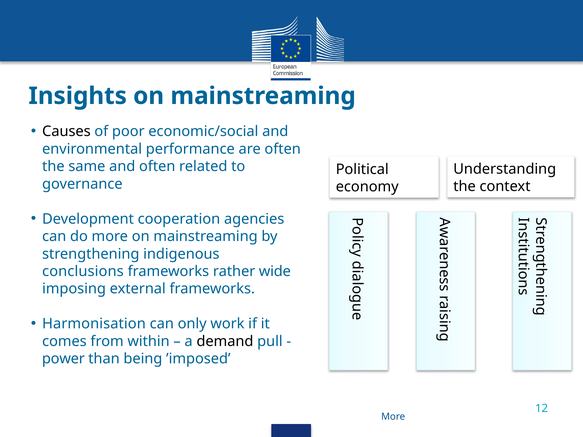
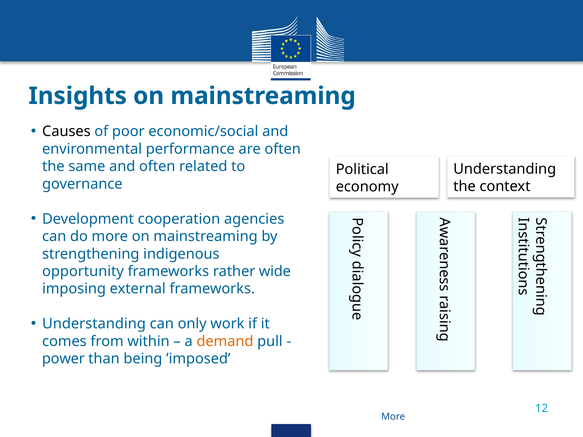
conclusions: conclusions -> opportunity
Harmonisation at (94, 324): Harmonisation -> Understanding
demand colour: black -> orange
